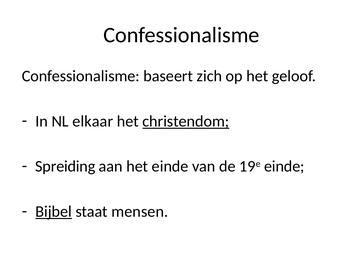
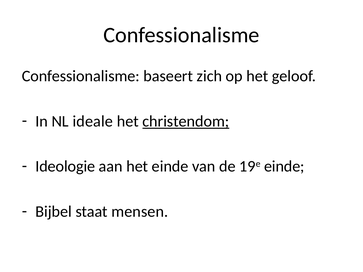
elkaar: elkaar -> ideale
Spreiding: Spreiding -> Ideologie
Bijbel underline: present -> none
